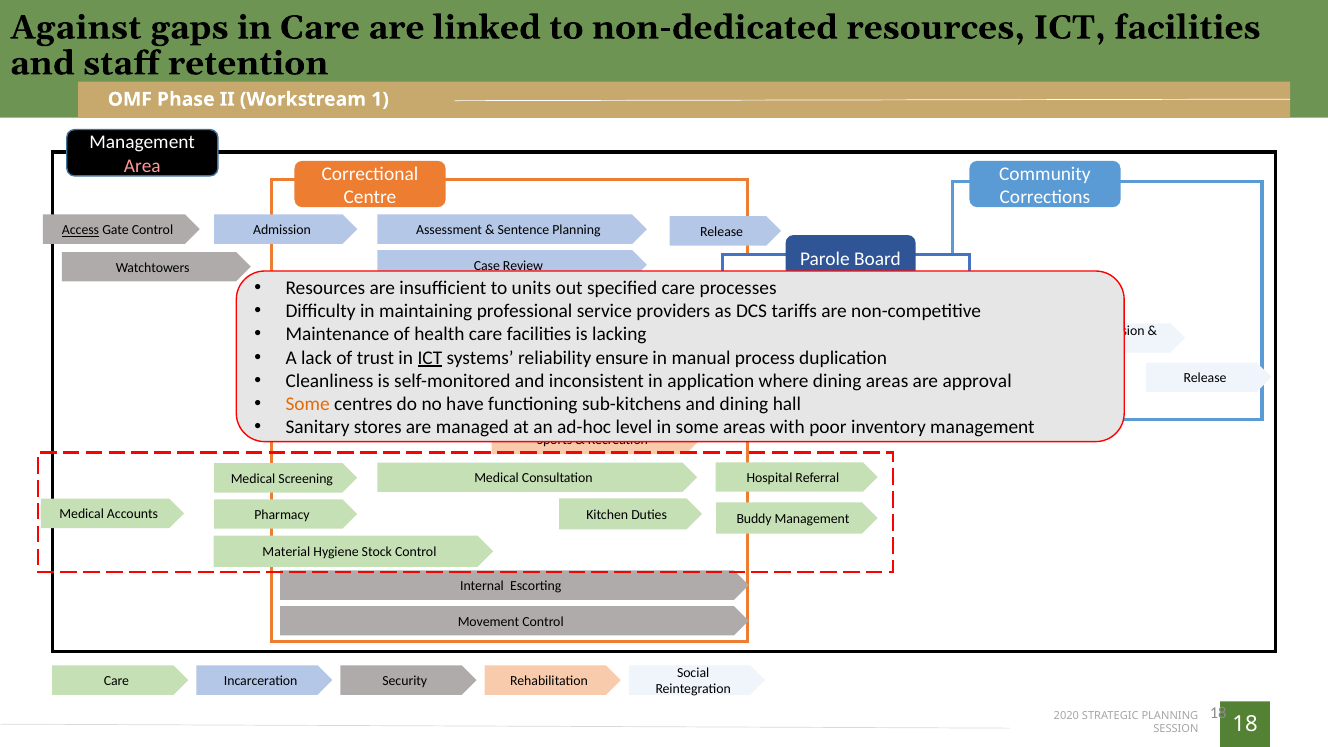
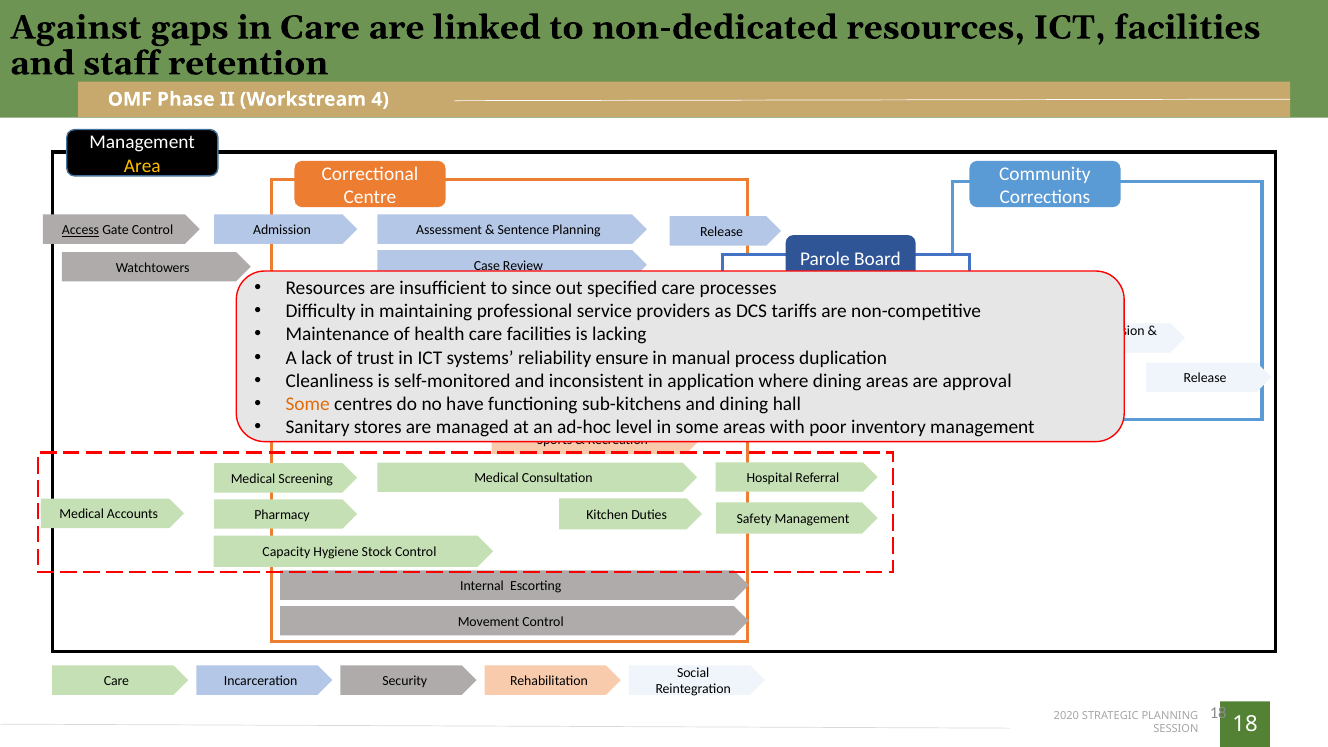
1: 1 -> 4
Area colour: pink -> yellow
units: units -> since
ICT at (430, 358) underline: present -> none
Buddy: Buddy -> Safety
Material: Material -> Capacity
